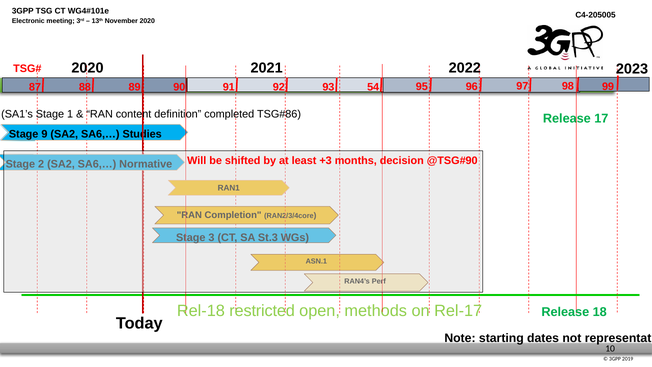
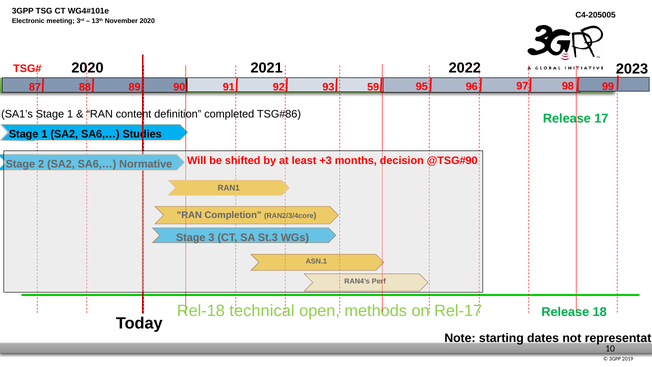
54: 54 -> 59
9 at (44, 134): 9 -> 1
restricted: restricted -> technical
